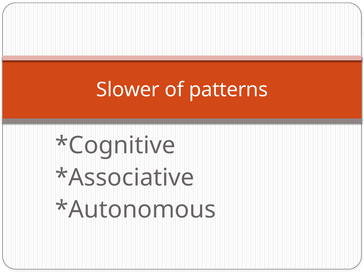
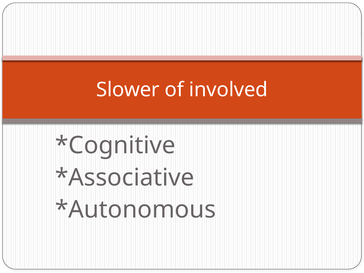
patterns: patterns -> involved
